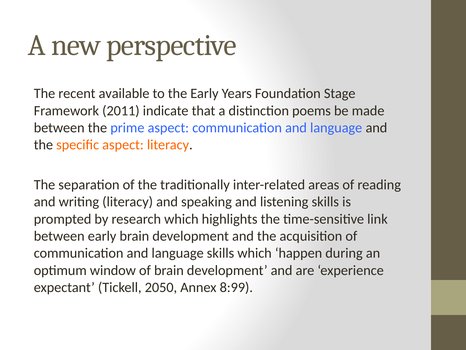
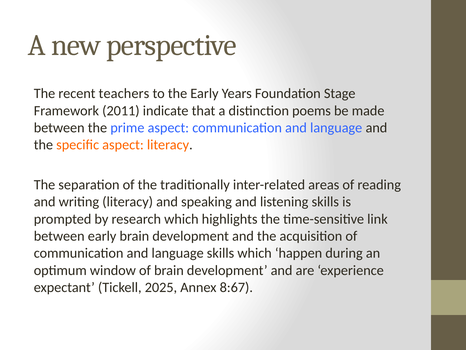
available: available -> teachers
2050: 2050 -> 2025
8:99: 8:99 -> 8:67
